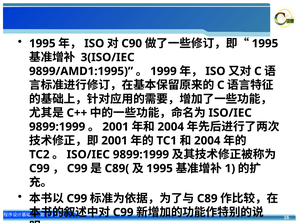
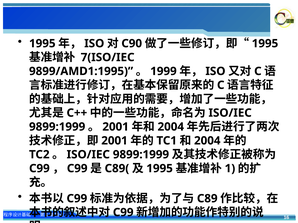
3(ISO/IEC: 3(ISO/IEC -> 7(ISO/IEC
